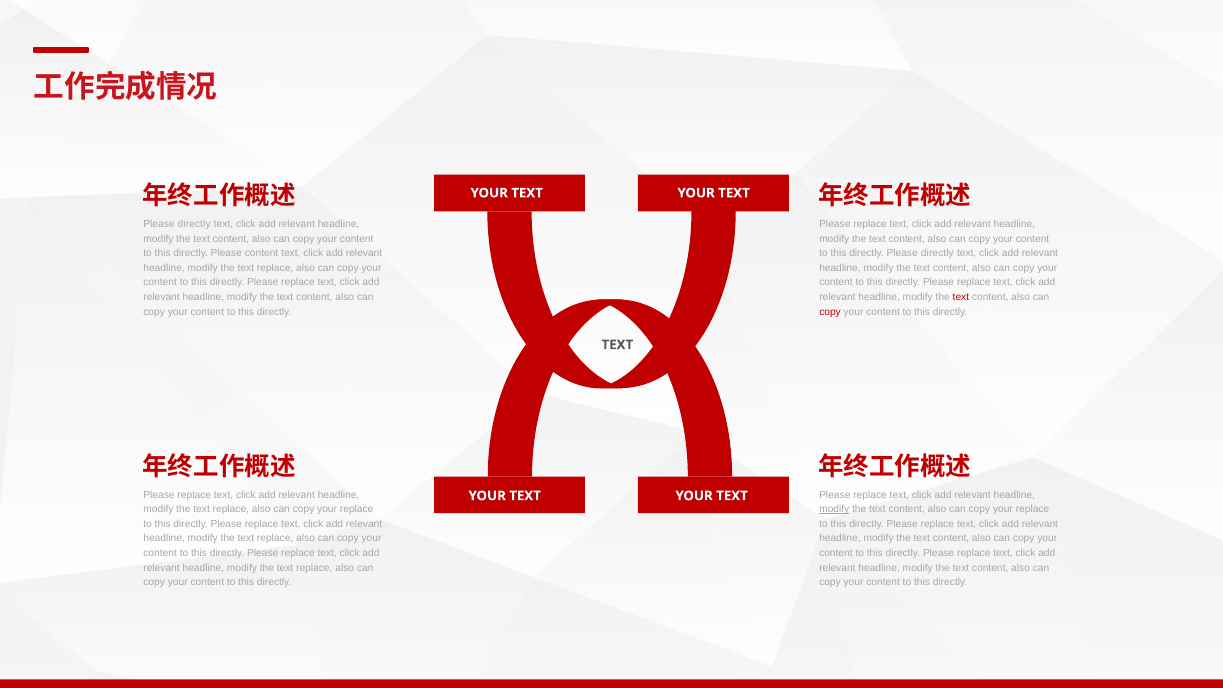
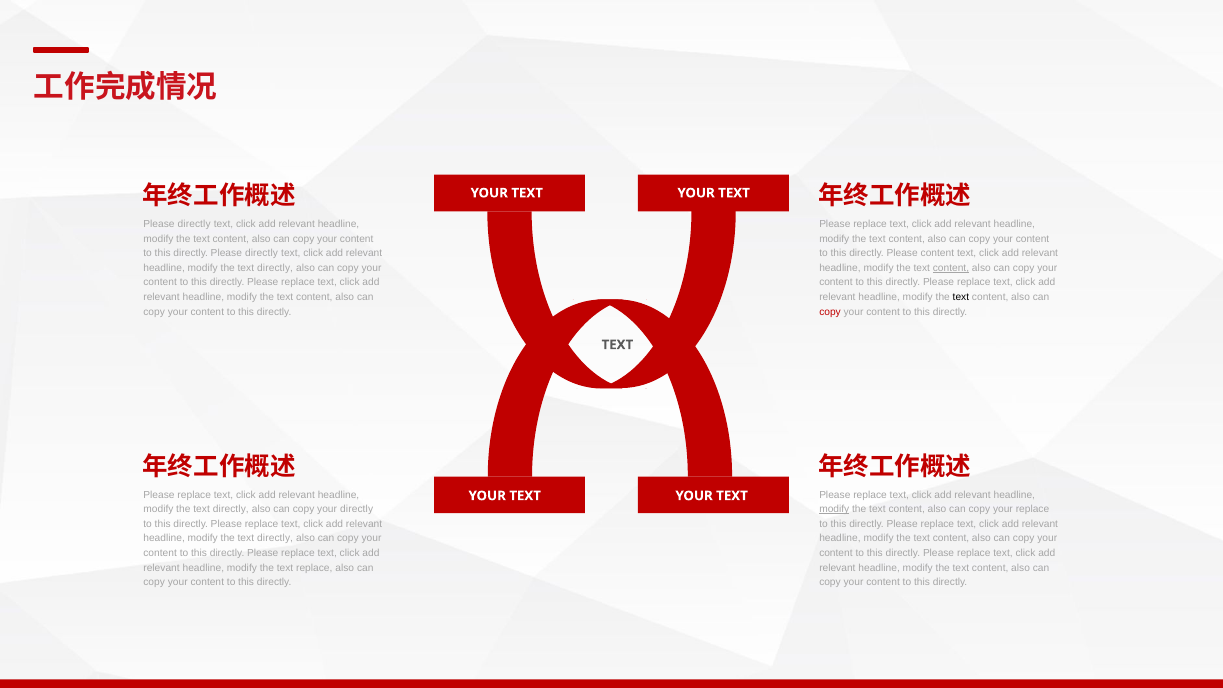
directly Please content: content -> directly
directly Please directly: directly -> content
replace at (275, 268): replace -> directly
content at (951, 268) underline: none -> present
text at (961, 297) colour: red -> black
replace at (231, 509): replace -> directly
replace at (357, 509): replace -> directly
replace at (275, 538): replace -> directly
